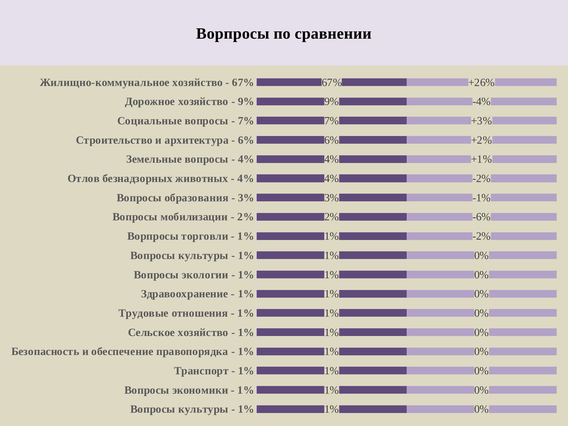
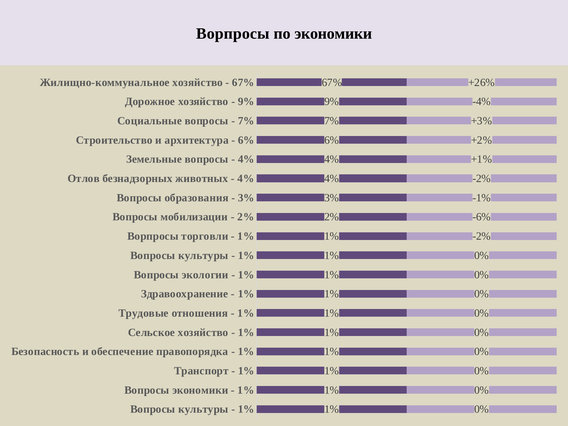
по сравнении: сравнении -> экономики
